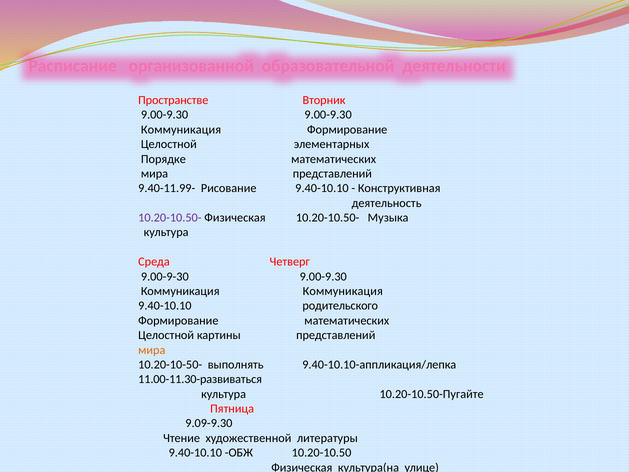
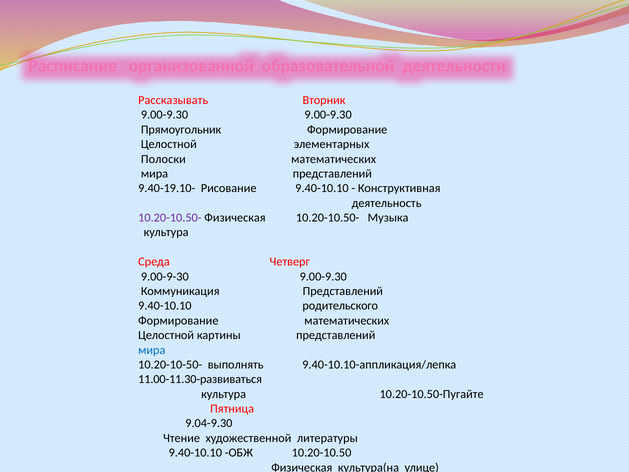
Пространстве: Пространстве -> Рассказывать
Коммуникация at (181, 130): Коммуникация -> Прямоугольник
Порядке: Порядке -> Полоски
9.40-11.99-: 9.40-11.99- -> 9.40-19.10-
Коммуникация Коммуникация: Коммуникация -> Представлений
мира at (152, 350) colour: orange -> blue
9.09-9.30: 9.09-9.30 -> 9.04-9.30
